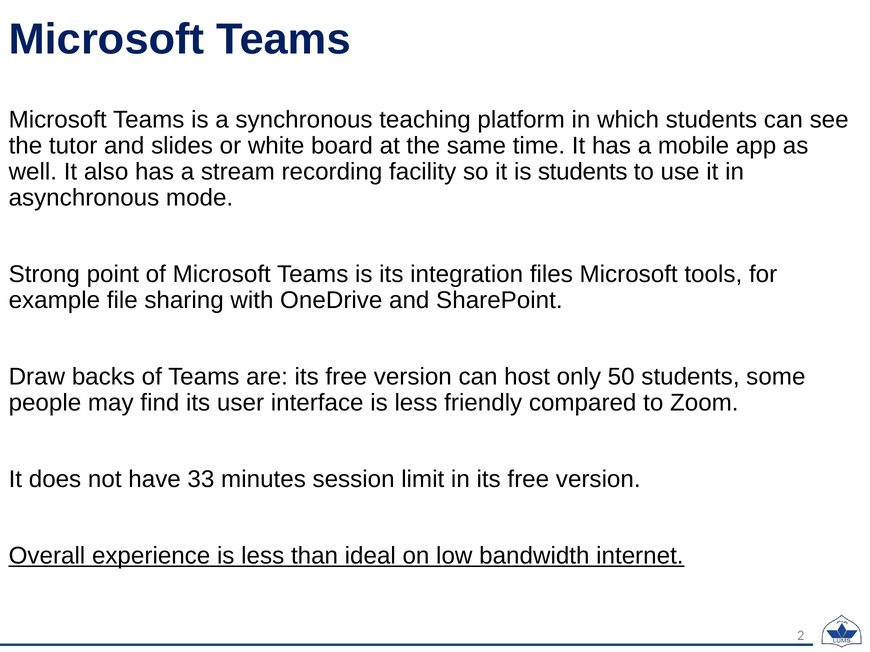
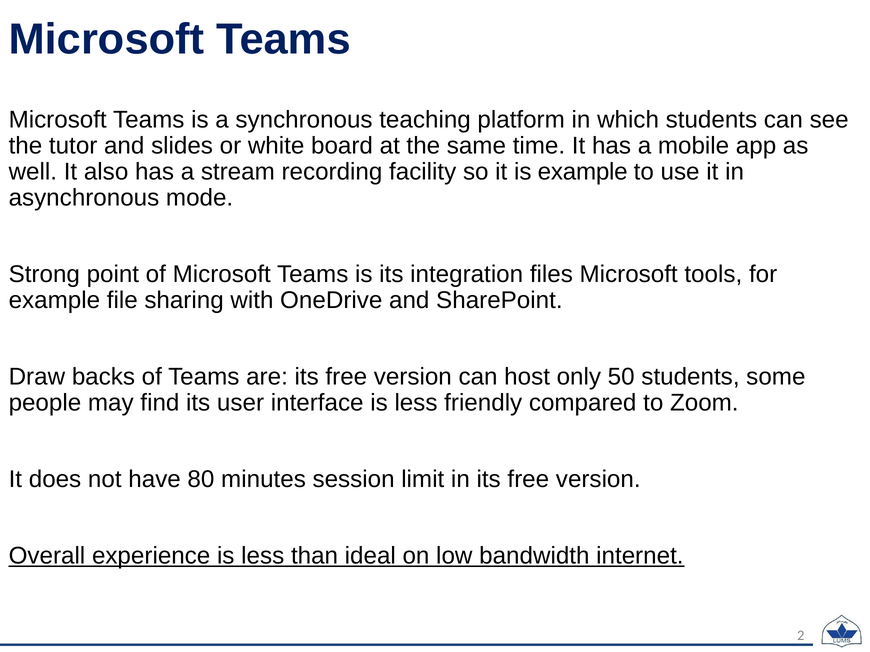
is students: students -> example
33: 33 -> 80
